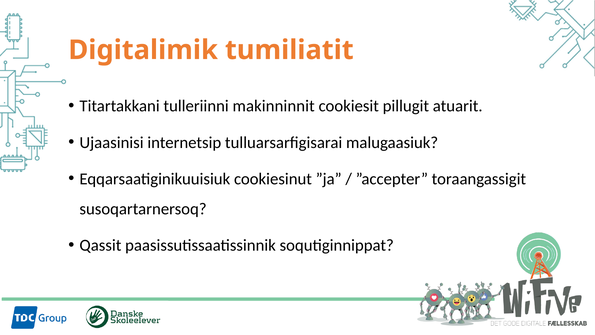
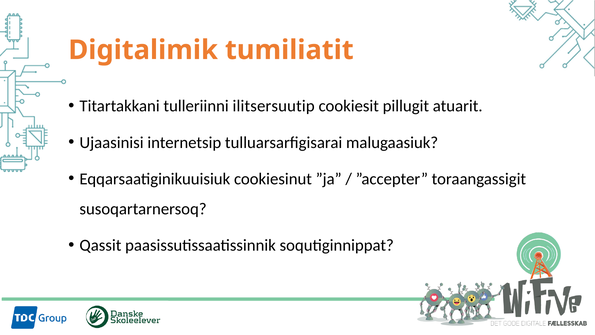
makinninnit: makinninnit -> ilitsersuutip
